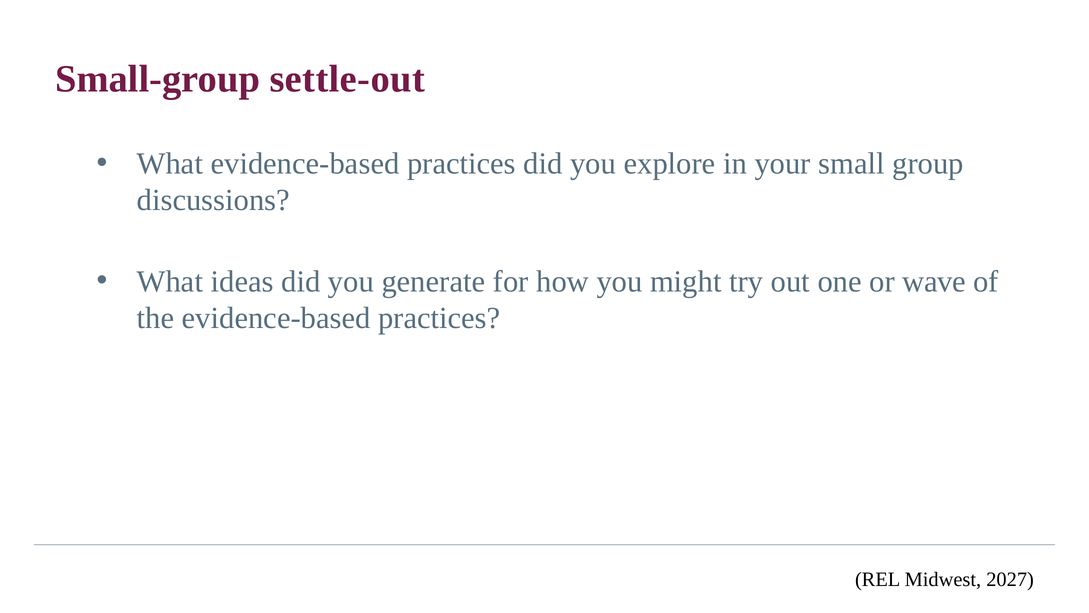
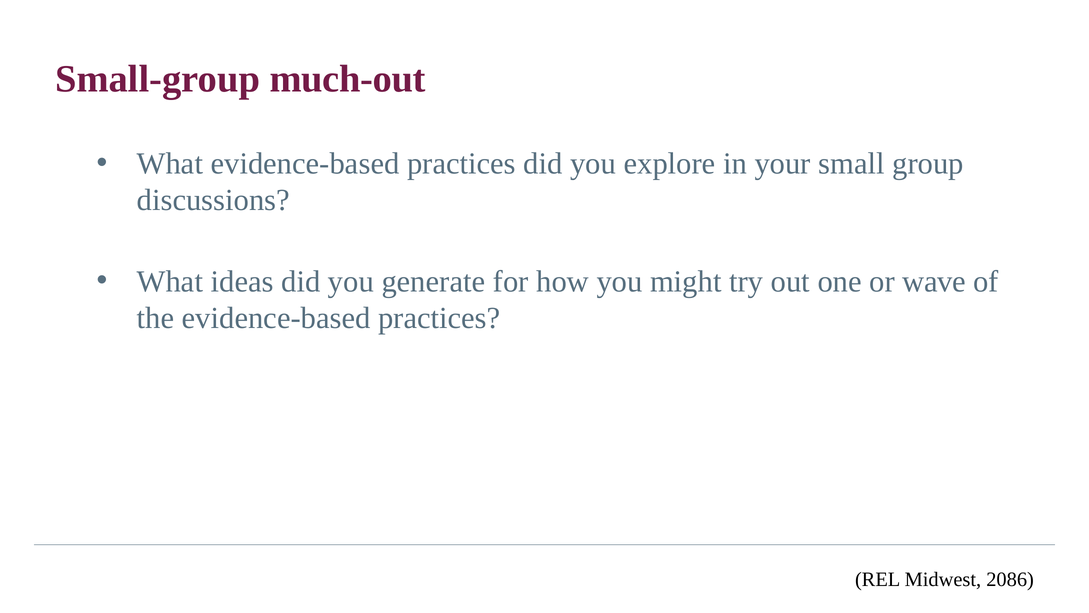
settle-out: settle-out -> much-out
2027: 2027 -> 2086
